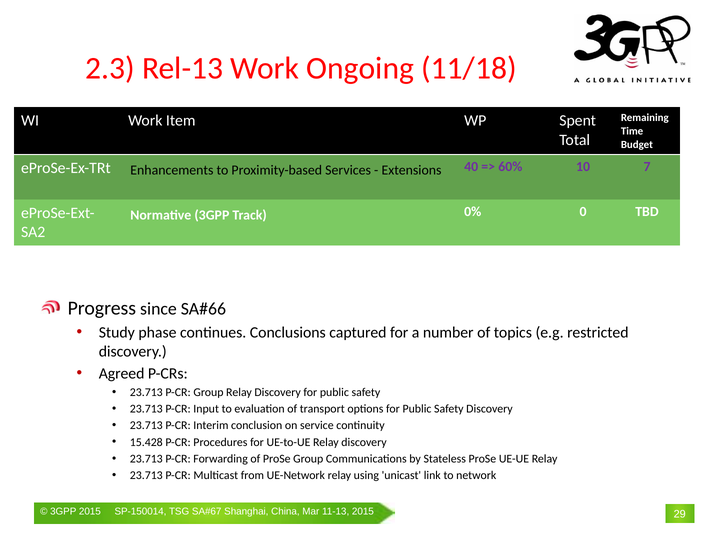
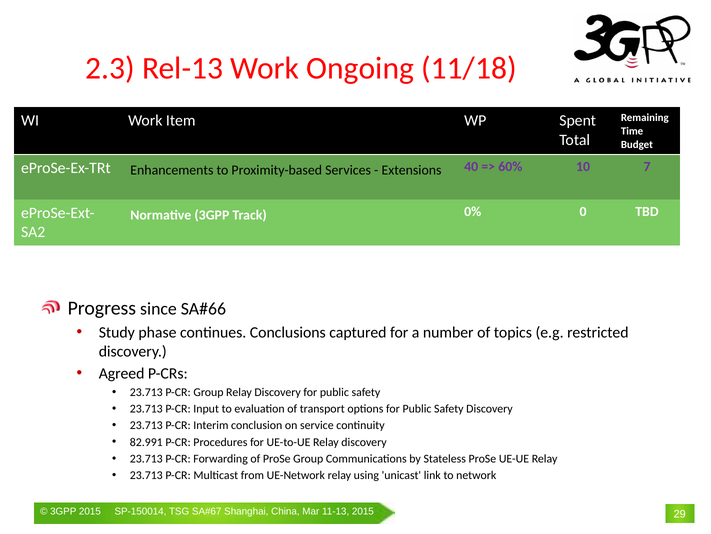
15.428: 15.428 -> 82.991
